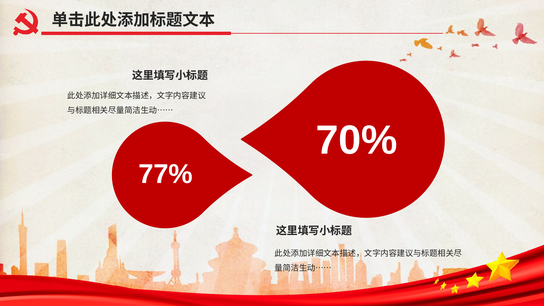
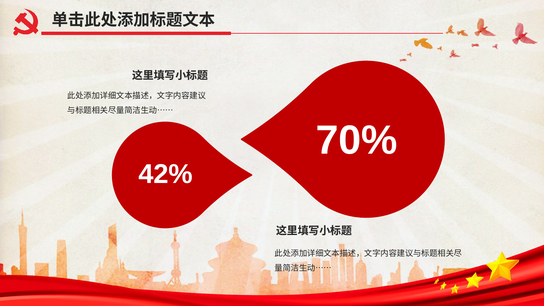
77%: 77% -> 42%
